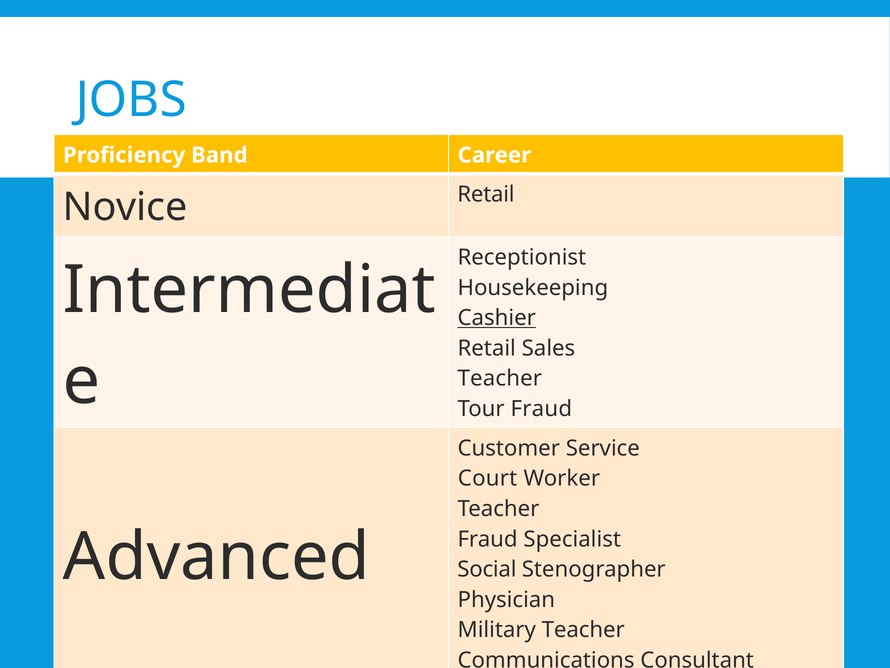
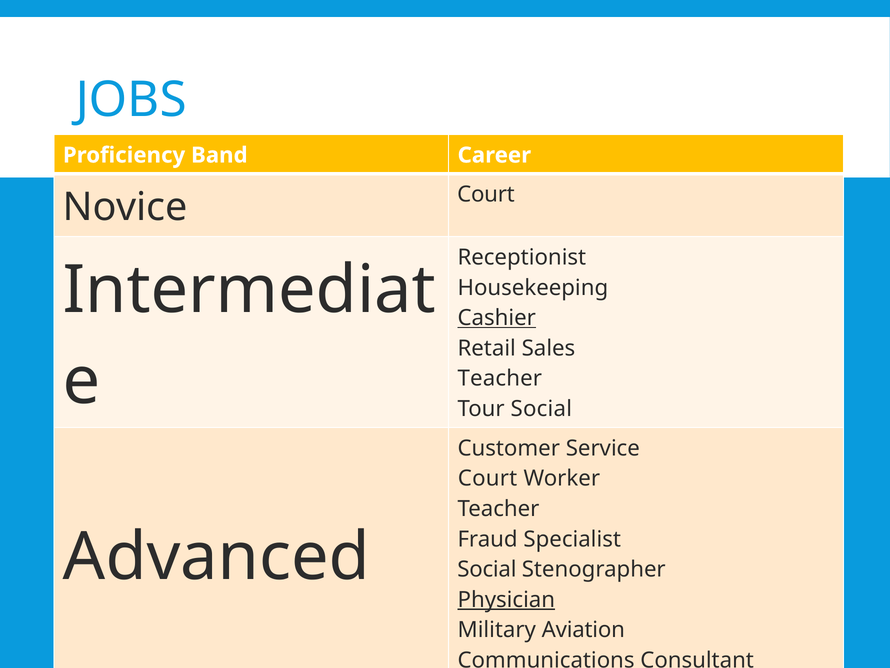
Novice Retail: Retail -> Court
Tour Fraud: Fraud -> Social
Physician underline: none -> present
Military Teacher: Teacher -> Aviation
